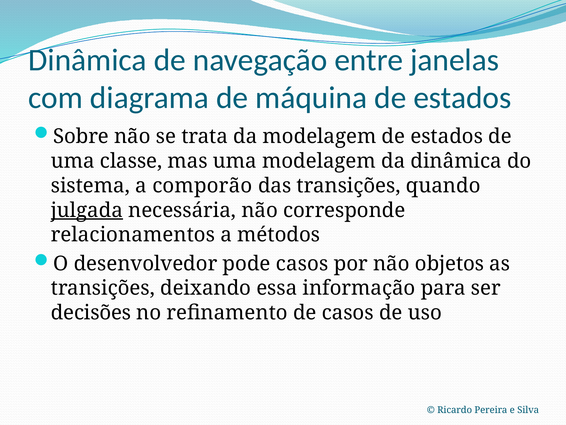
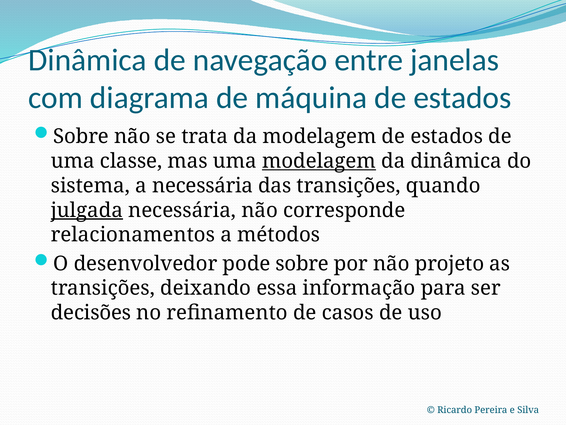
modelagem at (319, 161) underline: none -> present
a comporão: comporão -> necessária
pode casos: casos -> sobre
objetos: objetos -> projeto
